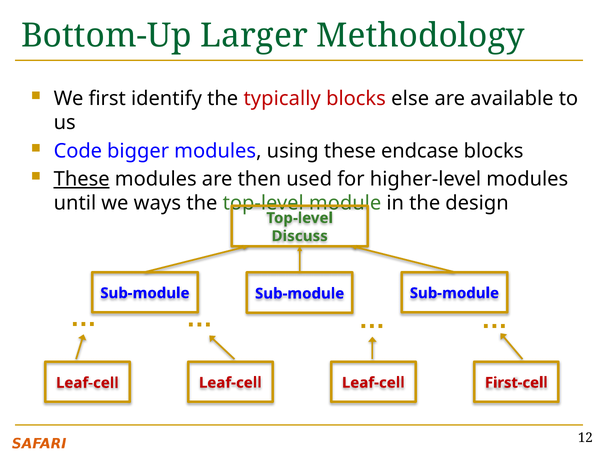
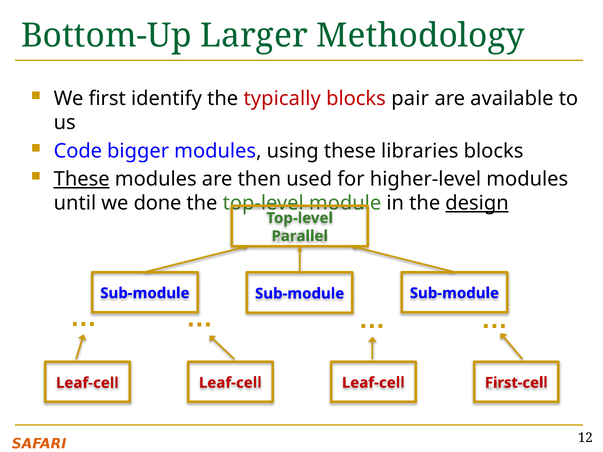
else: else -> pair
endcase: endcase -> libraries
ways: ways -> done
design underline: none -> present
Discuss: Discuss -> Parallel
